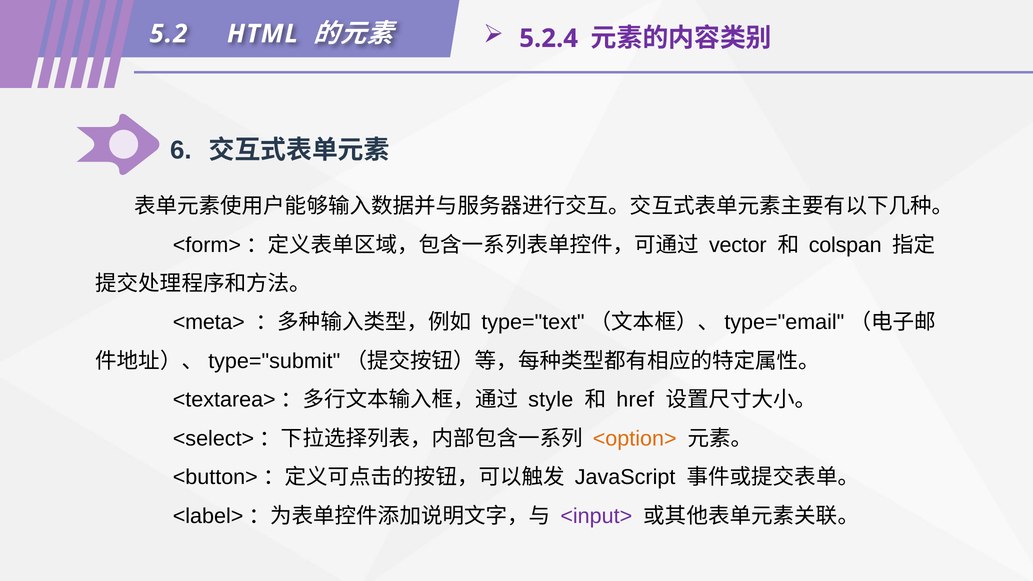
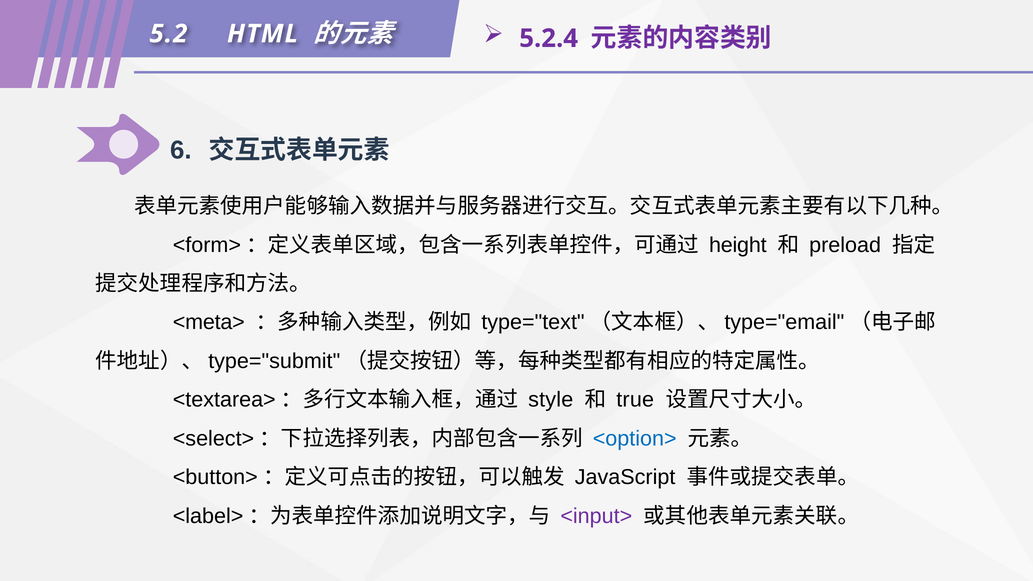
vector: vector -> height
colspan: colspan -> preload
href: href -> true
<option> colour: orange -> blue
